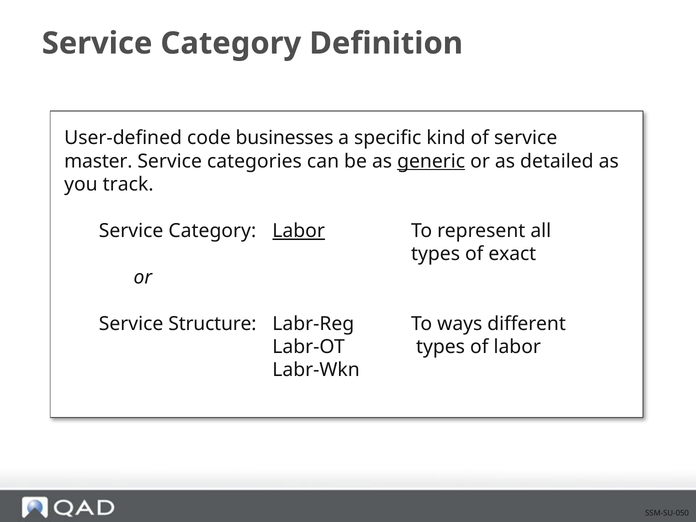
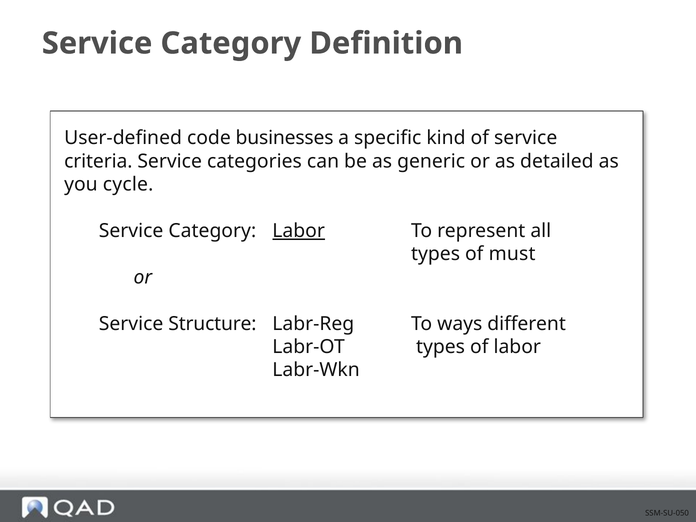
master: master -> criteria
generic underline: present -> none
track: track -> cycle
exact: exact -> must
